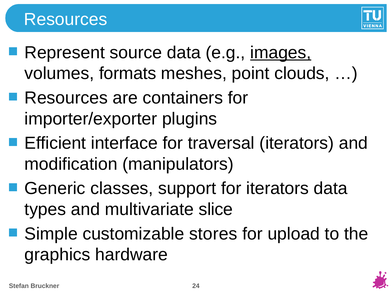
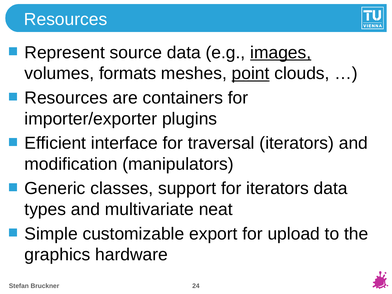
point underline: none -> present
slice: slice -> neat
stores: stores -> export
